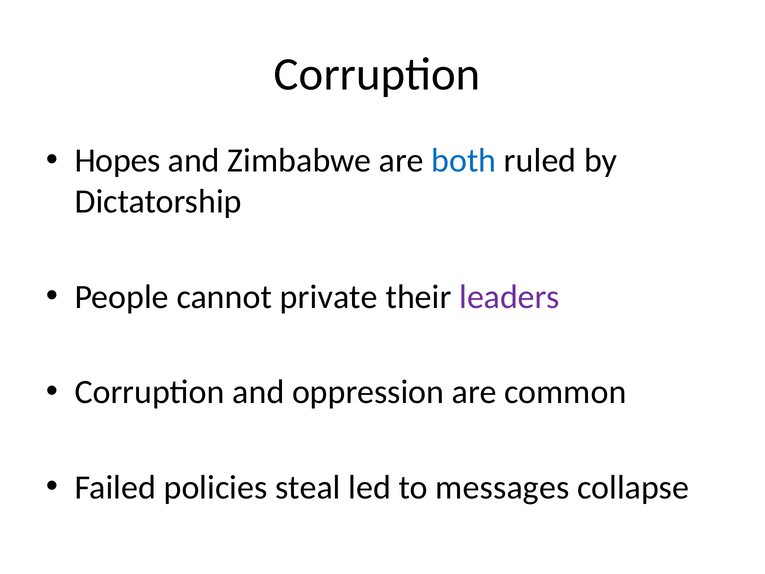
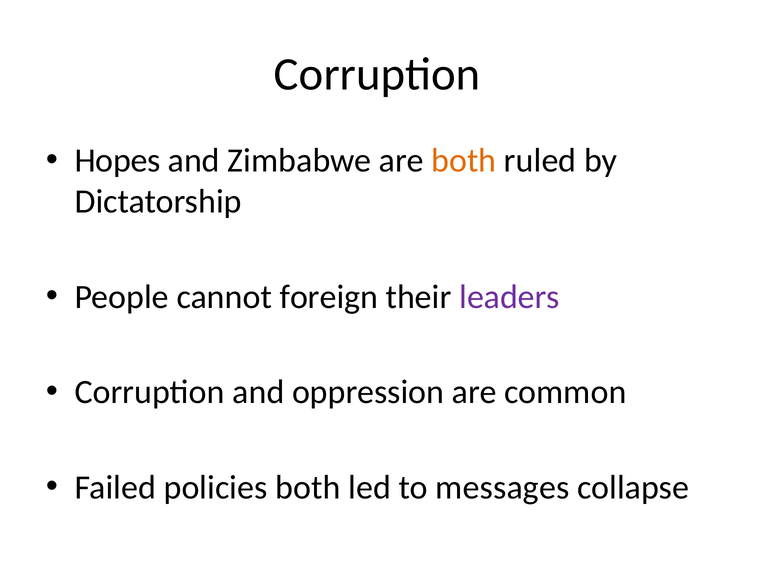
both at (464, 161) colour: blue -> orange
private: private -> foreign
policies steal: steal -> both
